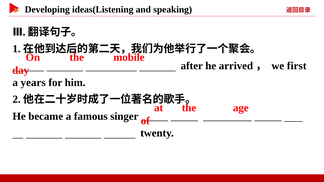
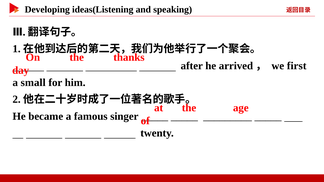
mobile: mobile -> thanks
years: years -> small
